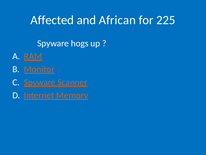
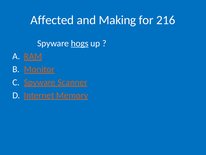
African: African -> Making
225: 225 -> 216
hogs underline: none -> present
